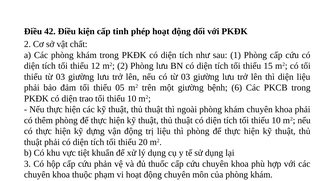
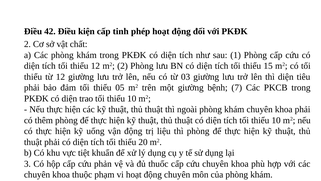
thiểu từ 03: 03 -> 12
diện liệu: liệu -> tiêu
6: 6 -> 7
dựng: dựng -> uống
